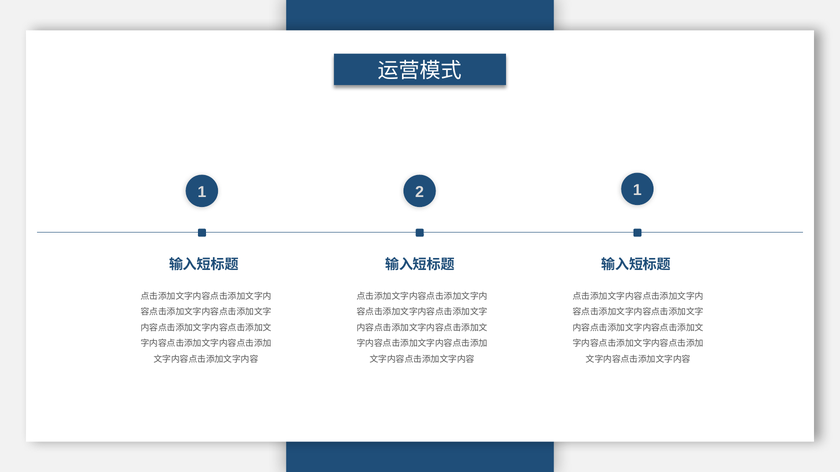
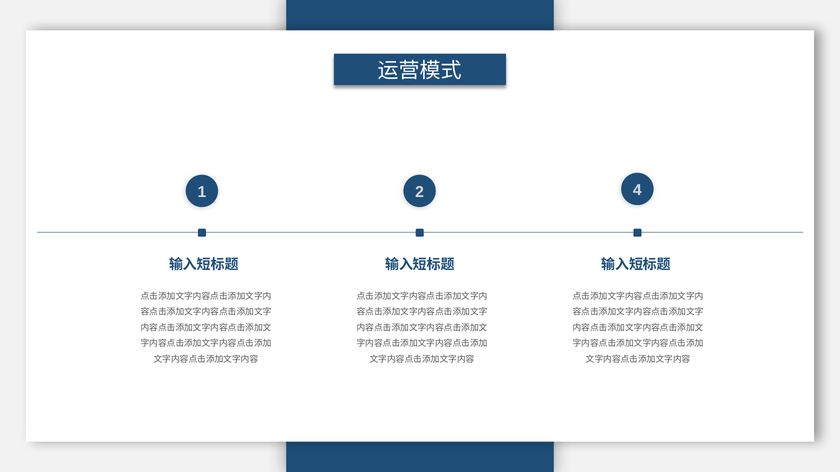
2 1: 1 -> 4
